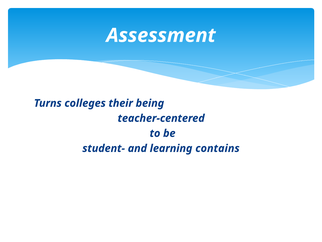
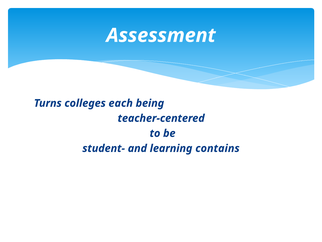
their: their -> each
